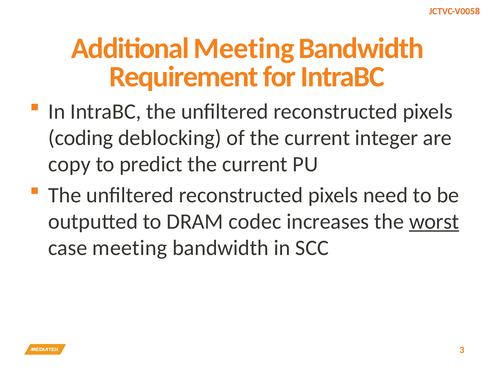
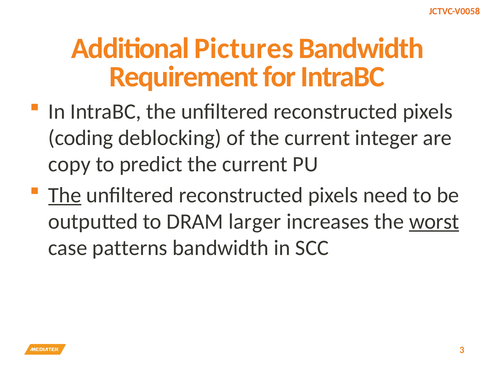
Additional Meeting: Meeting -> Pictures
The at (65, 195) underline: none -> present
codec: codec -> larger
case meeting: meeting -> patterns
